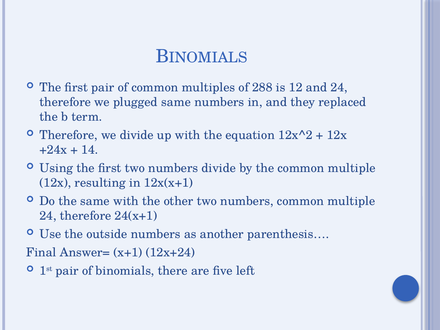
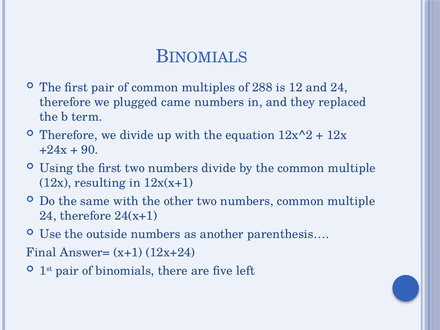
plugged same: same -> came
14: 14 -> 90
